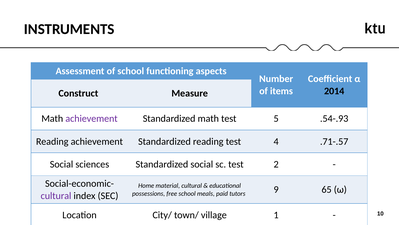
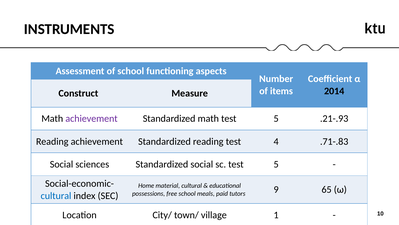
.54-.93: .54-.93 -> .21-.93
.71-.57: .71-.57 -> .71-.83
sc test 2: 2 -> 5
cultural at (56, 195) colour: purple -> blue
